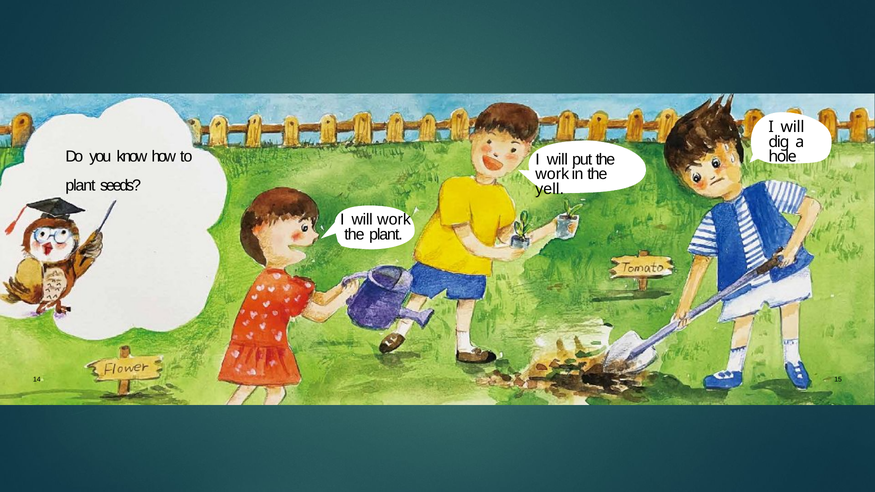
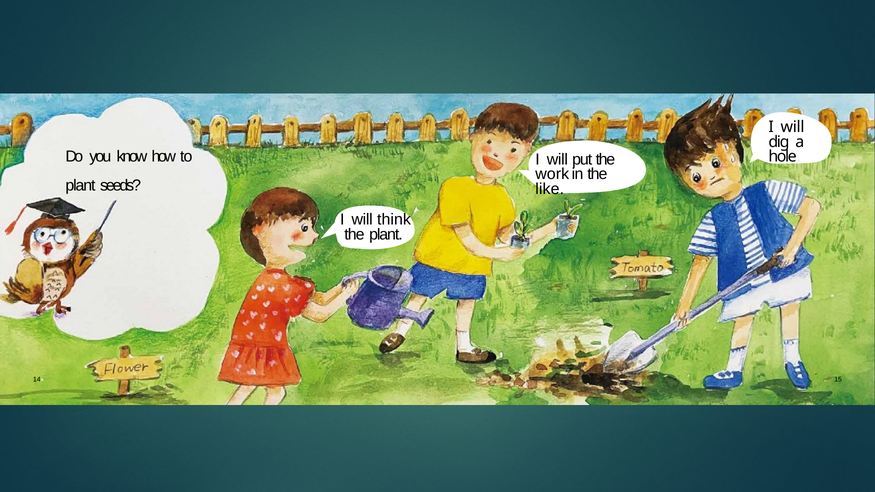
yell: yell -> like
will work: work -> think
